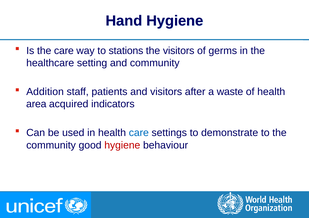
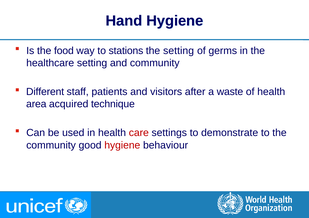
the care: care -> food
the visitors: visitors -> setting
Addition: Addition -> Different
indicators: indicators -> technique
care at (139, 133) colour: blue -> red
